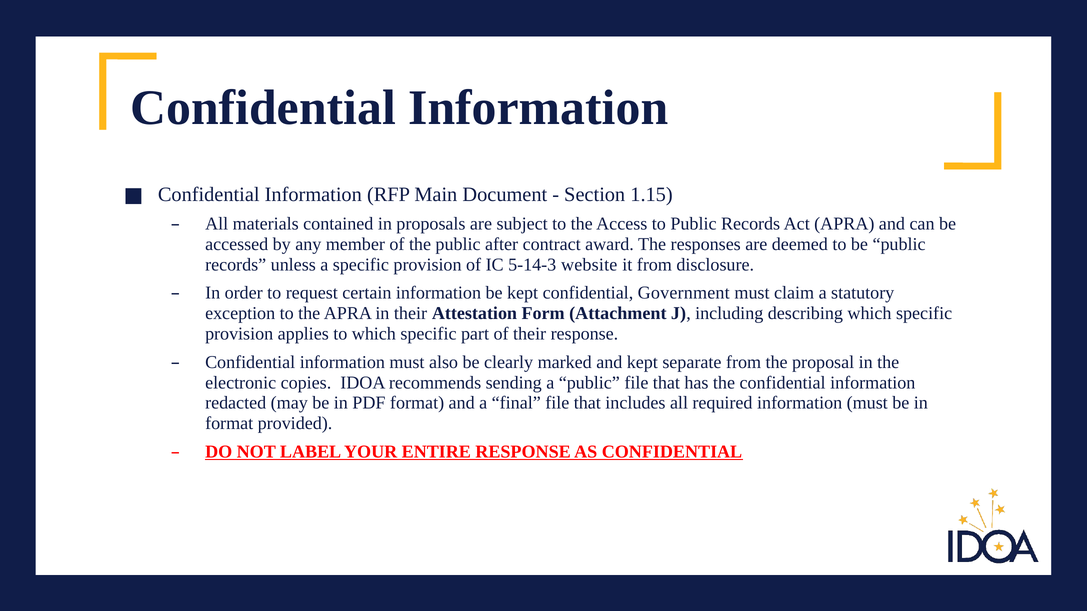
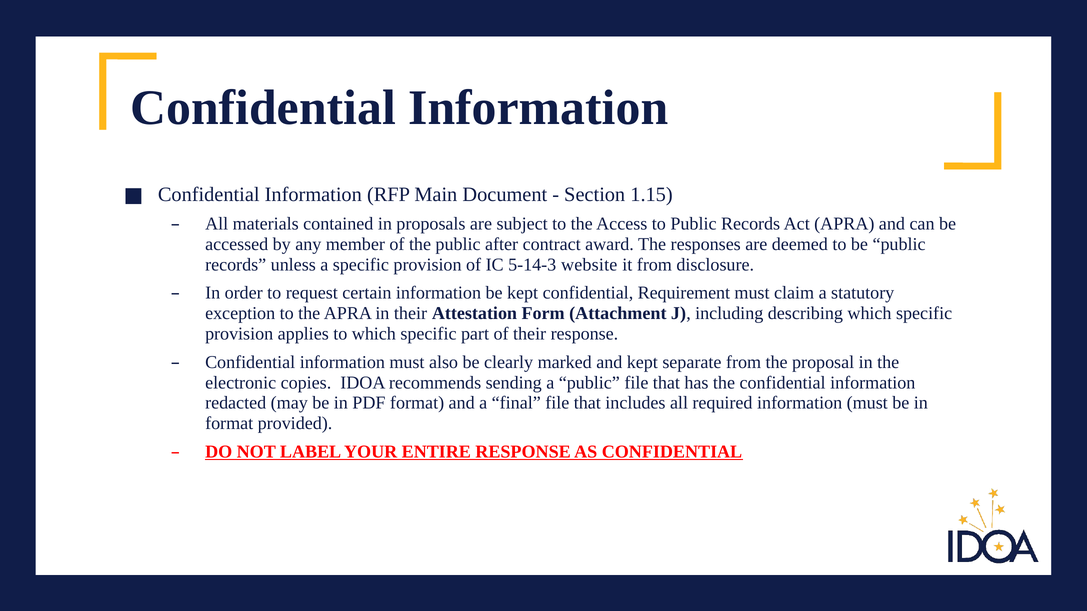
Government: Government -> Requirement
